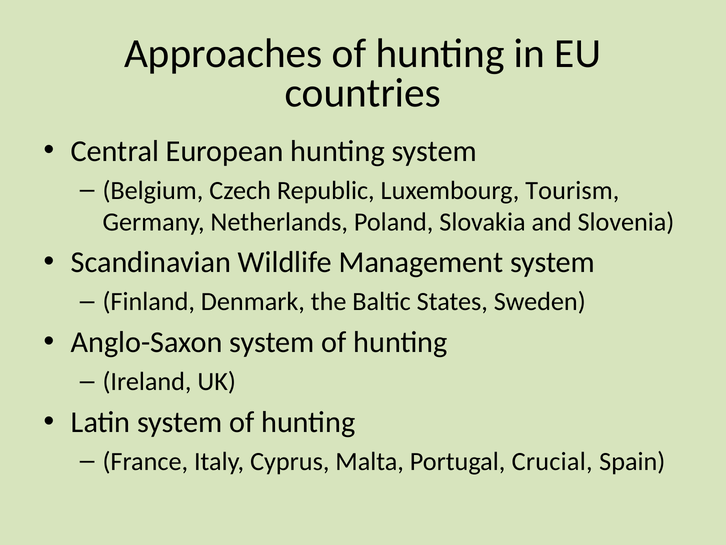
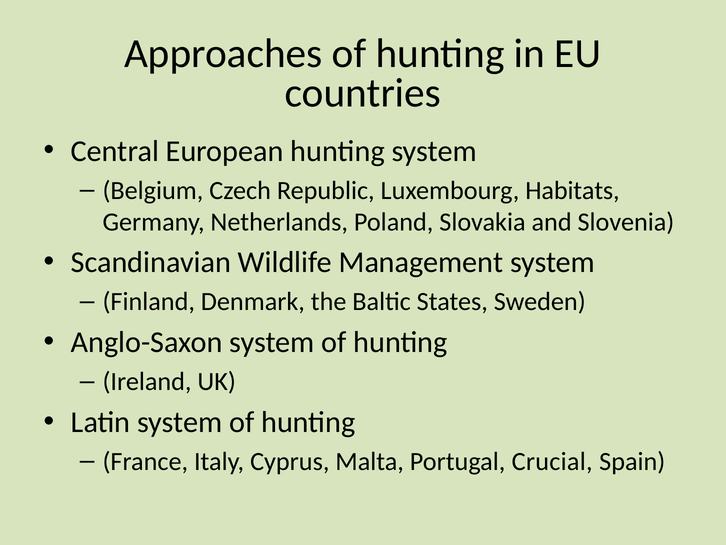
Tourism: Tourism -> Habitats
